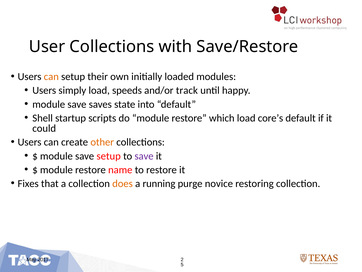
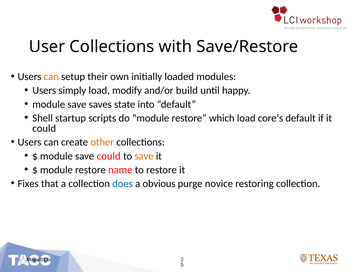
speeds: speeds -> modify
track: track -> build
save setup: setup -> could
save at (144, 156) colour: purple -> orange
does colour: orange -> blue
running: running -> obvious
